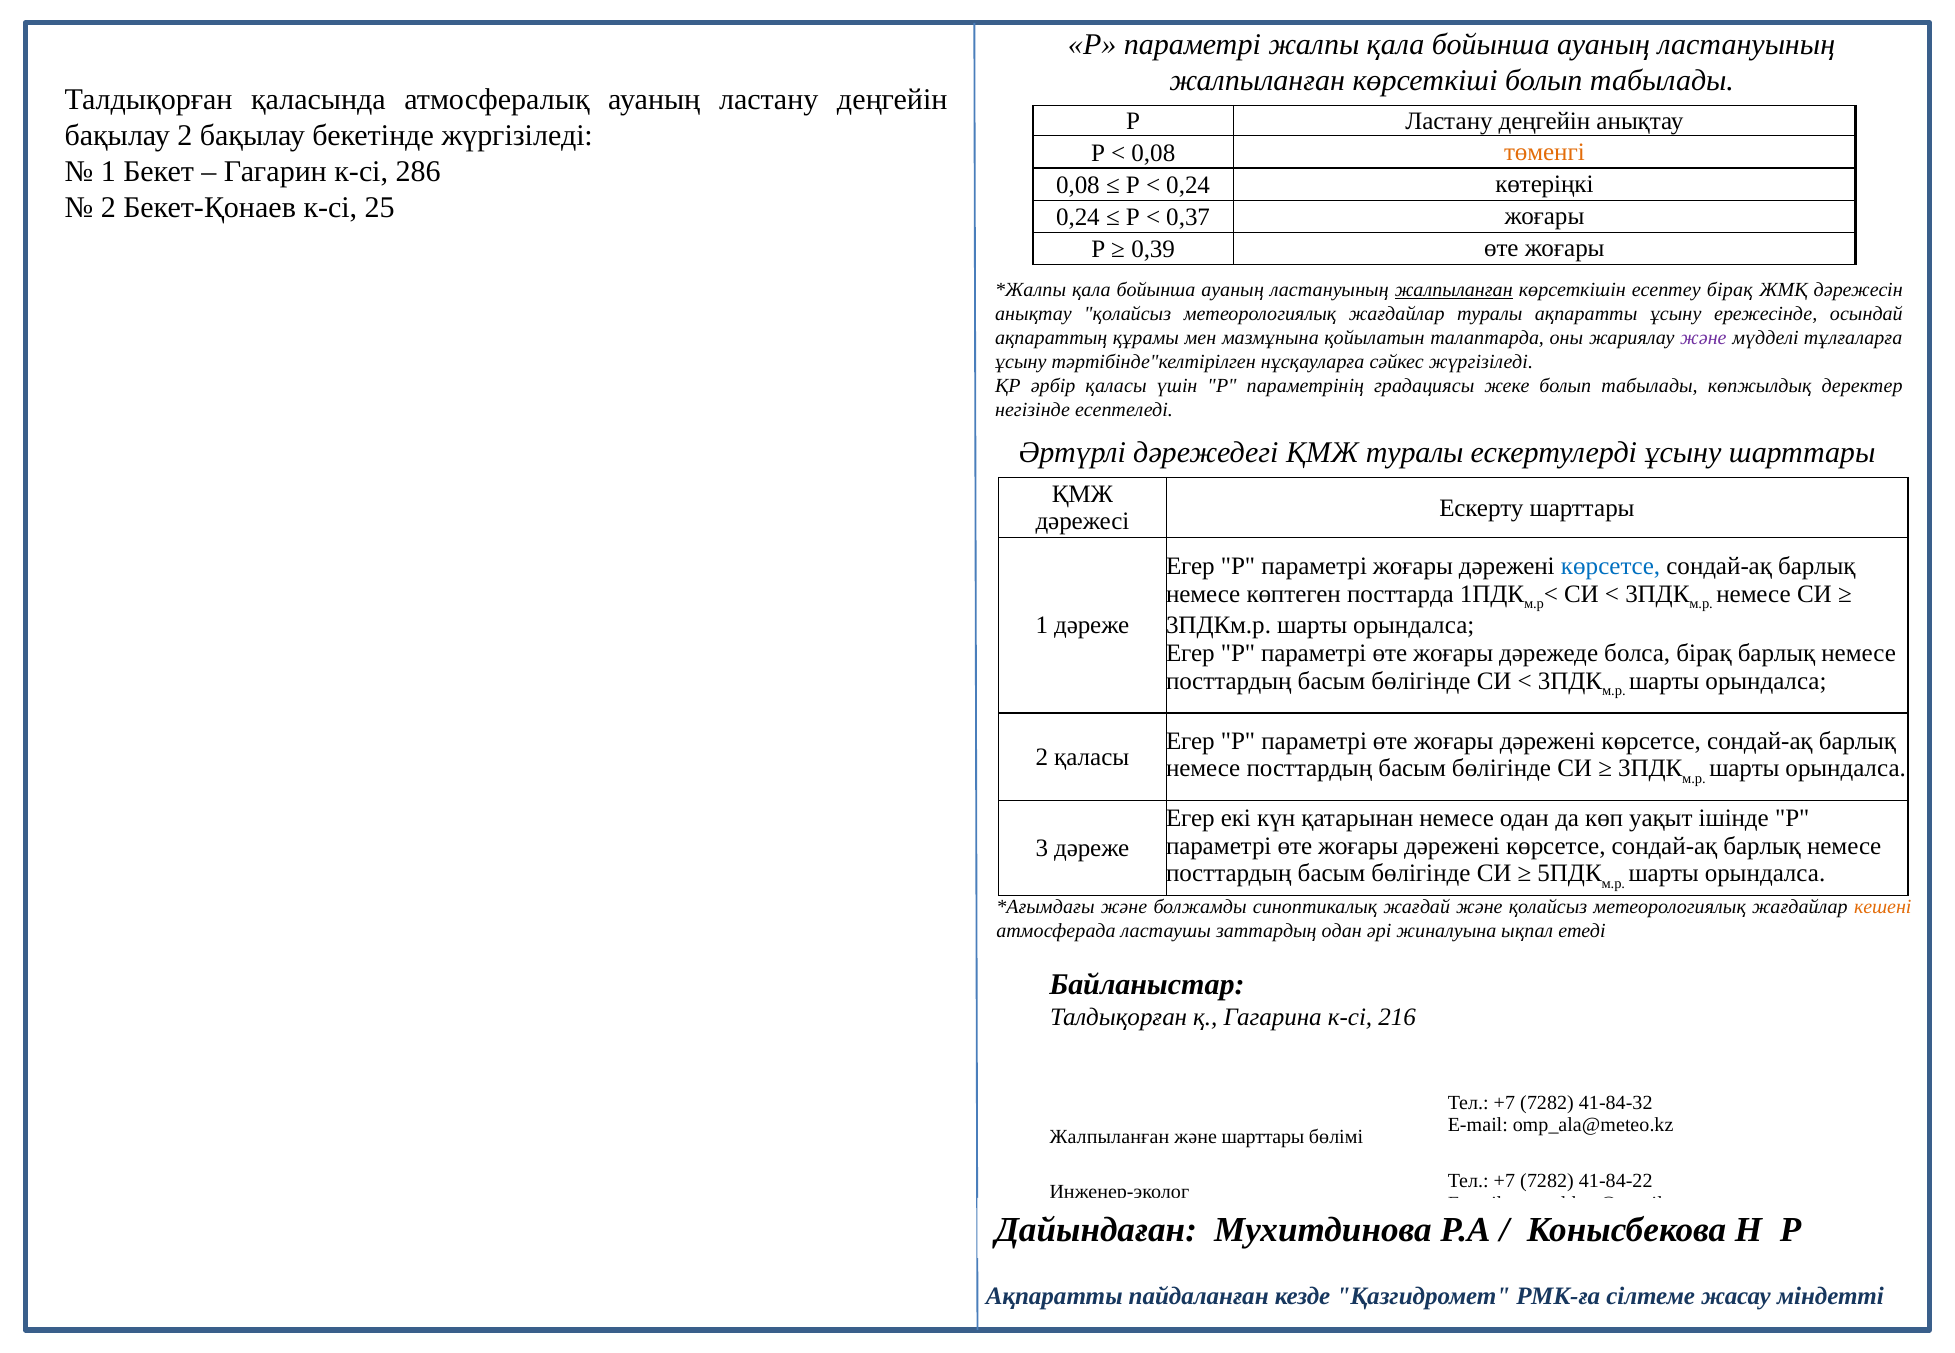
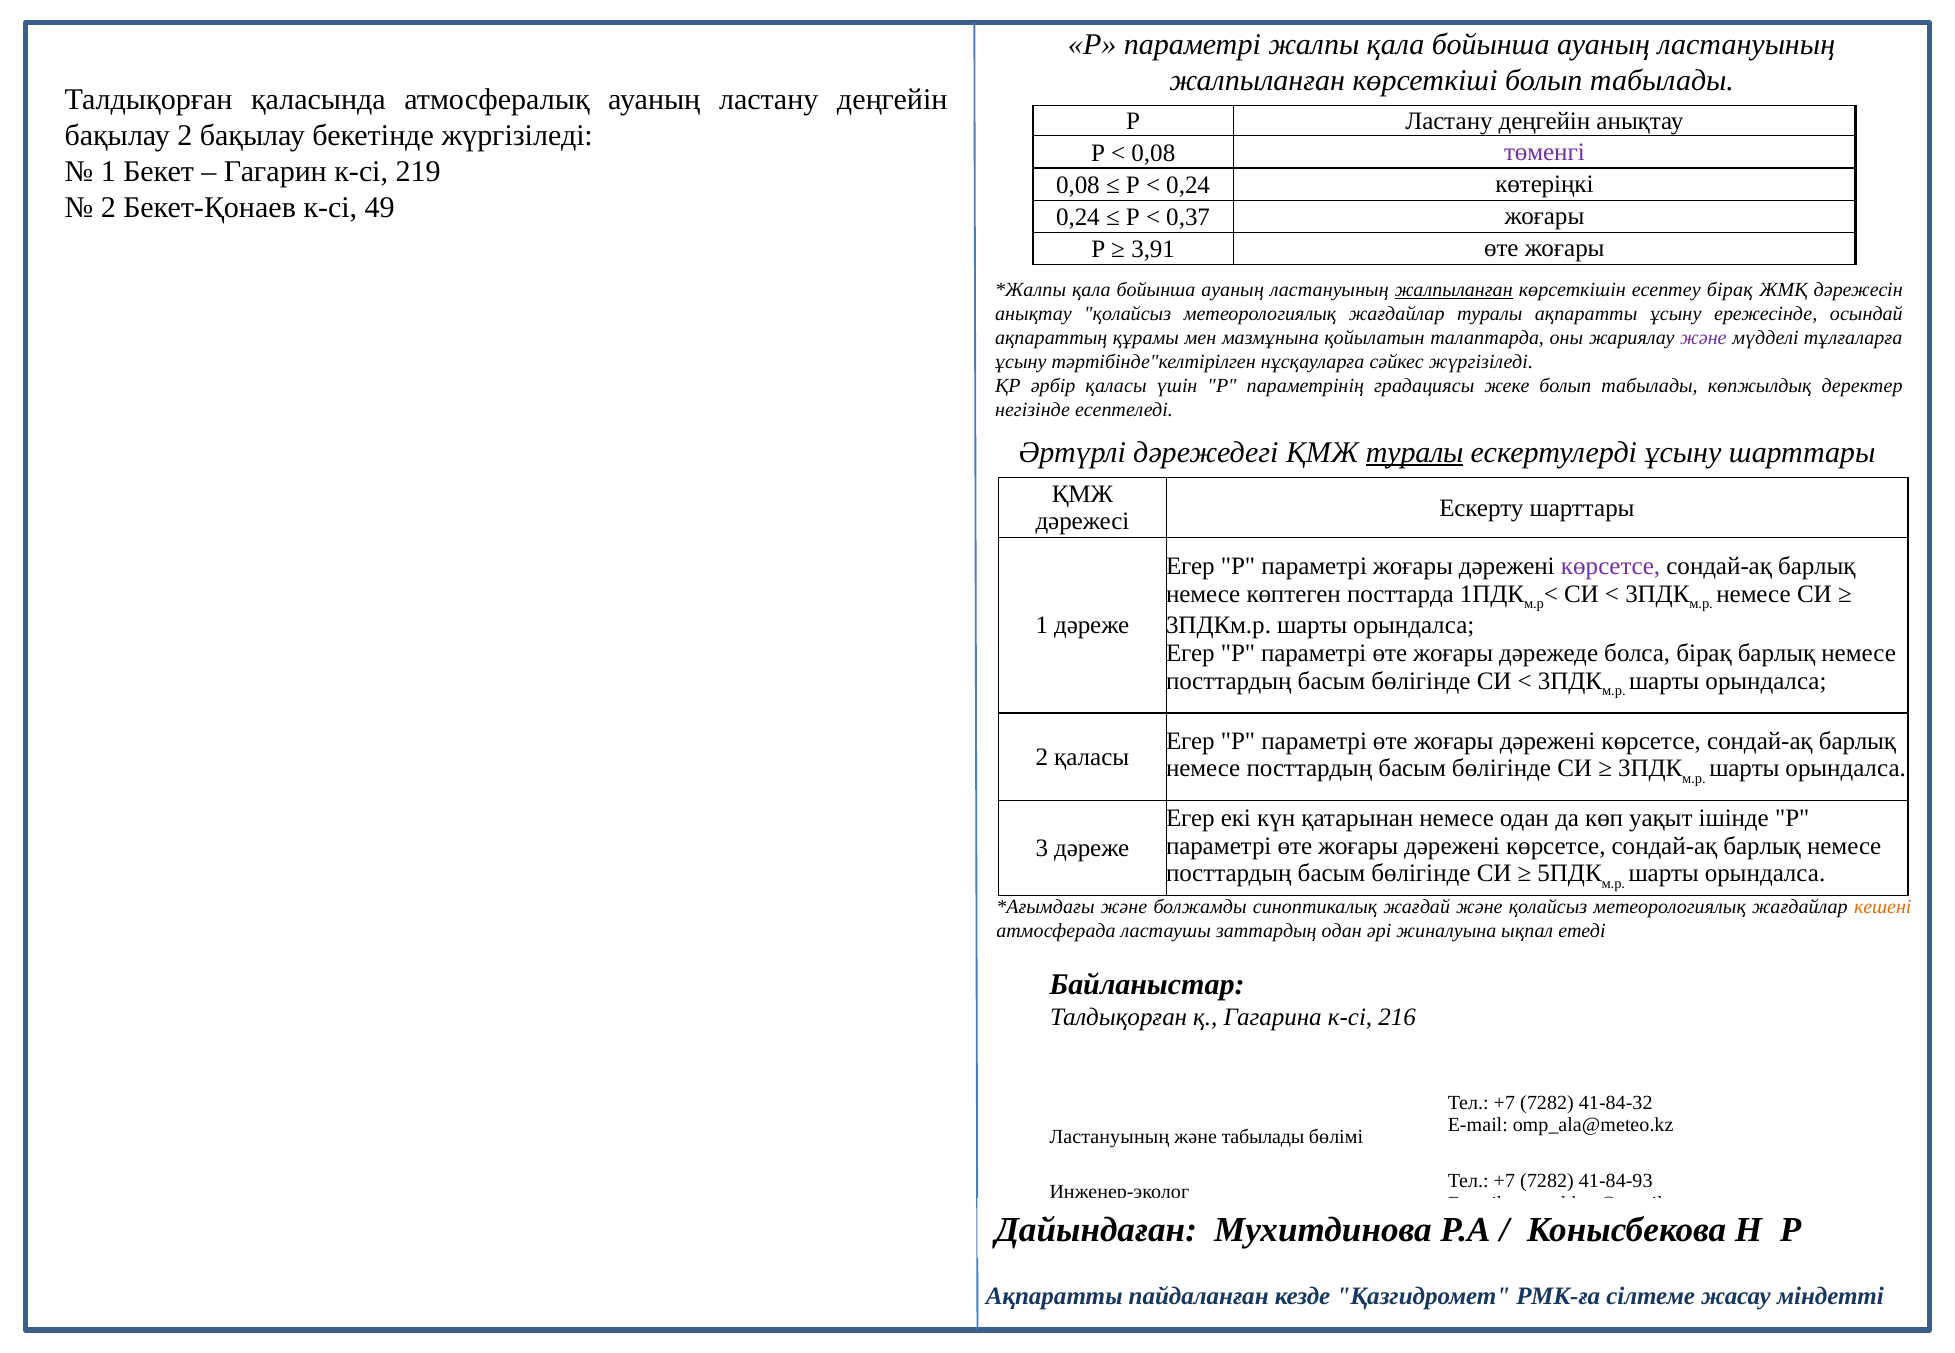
төменгі colour: orange -> purple
286: 286 -> 219
25: 25 -> 49
0,39: 0,39 -> 3,91
туралы at (1415, 453) underline: none -> present
көрсетсе at (1611, 566) colour: blue -> purple
Жалпыланған at (1109, 1137): Жалпыланған -> Ластануының
және шарттары: шарттары -> табылады
41-84-22: 41-84-22 -> 41-84-93
